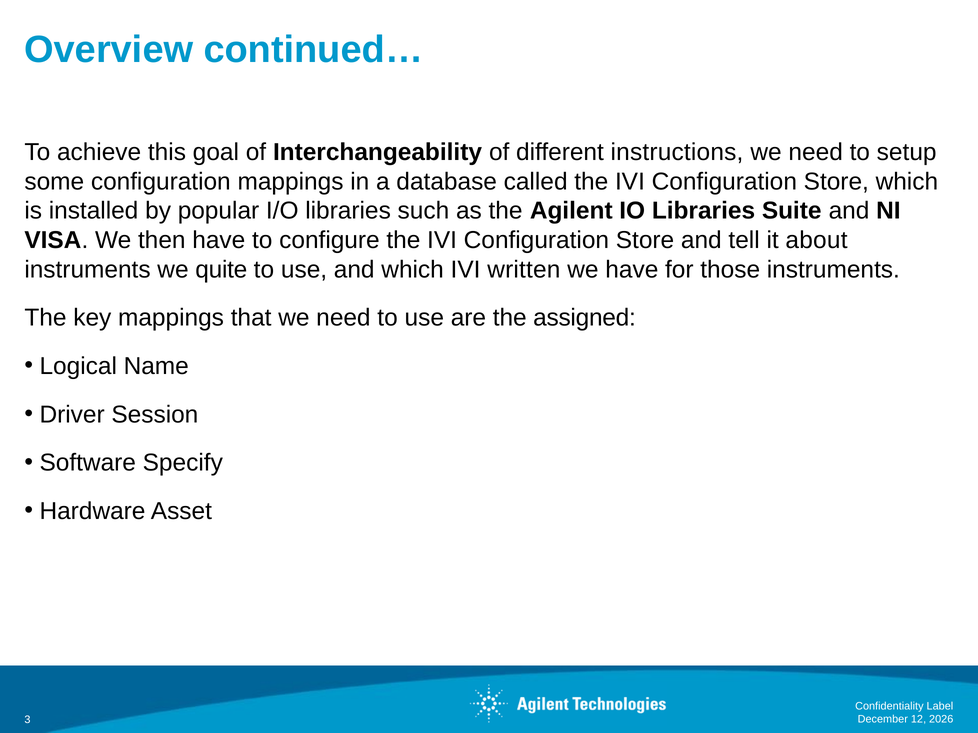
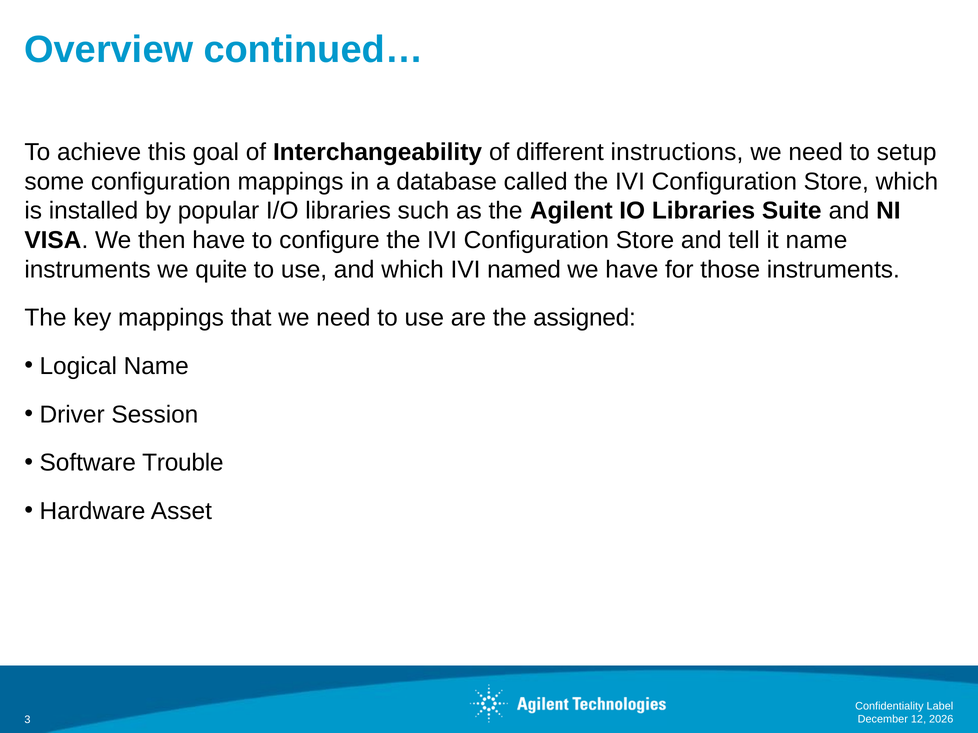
it about: about -> name
written: written -> named
Specify: Specify -> Trouble
